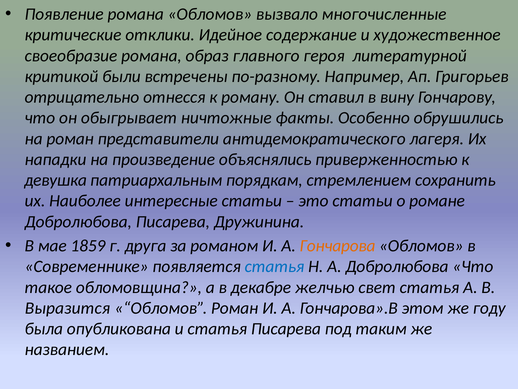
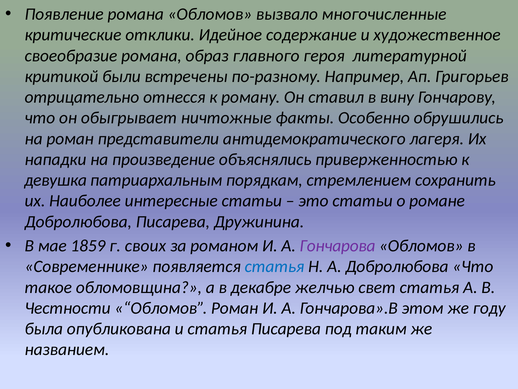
друга: друга -> своих
Гончарова colour: orange -> purple
Выразится: Выразится -> Честности
